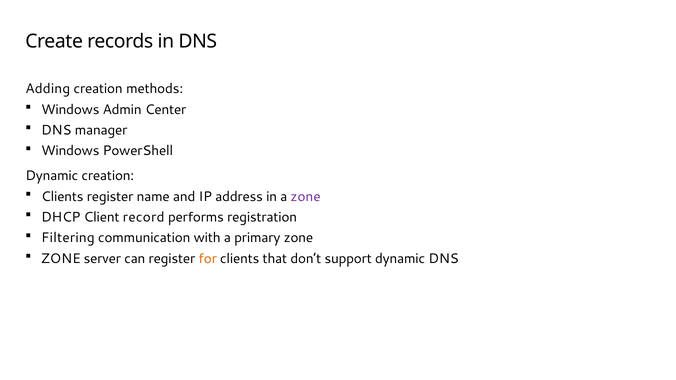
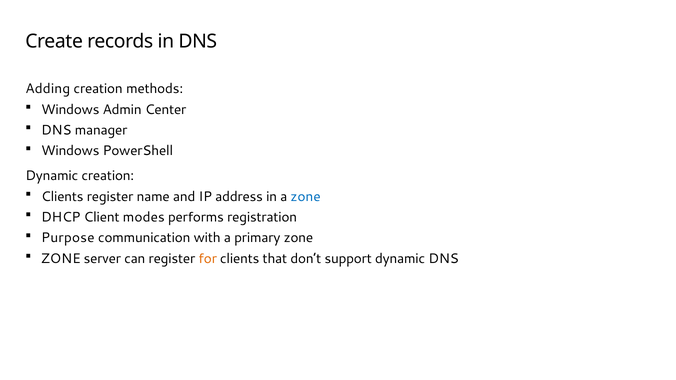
zone at (306, 197) colour: purple -> blue
record: record -> modes
Filtering: Filtering -> Purpose
